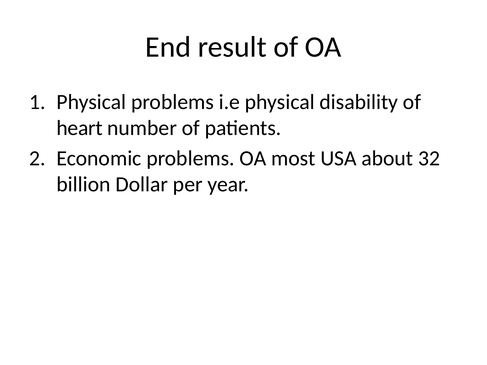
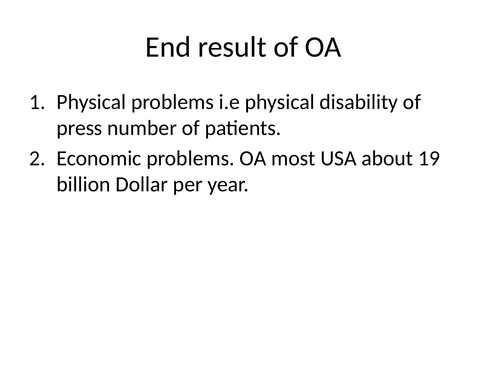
heart: heart -> press
32: 32 -> 19
